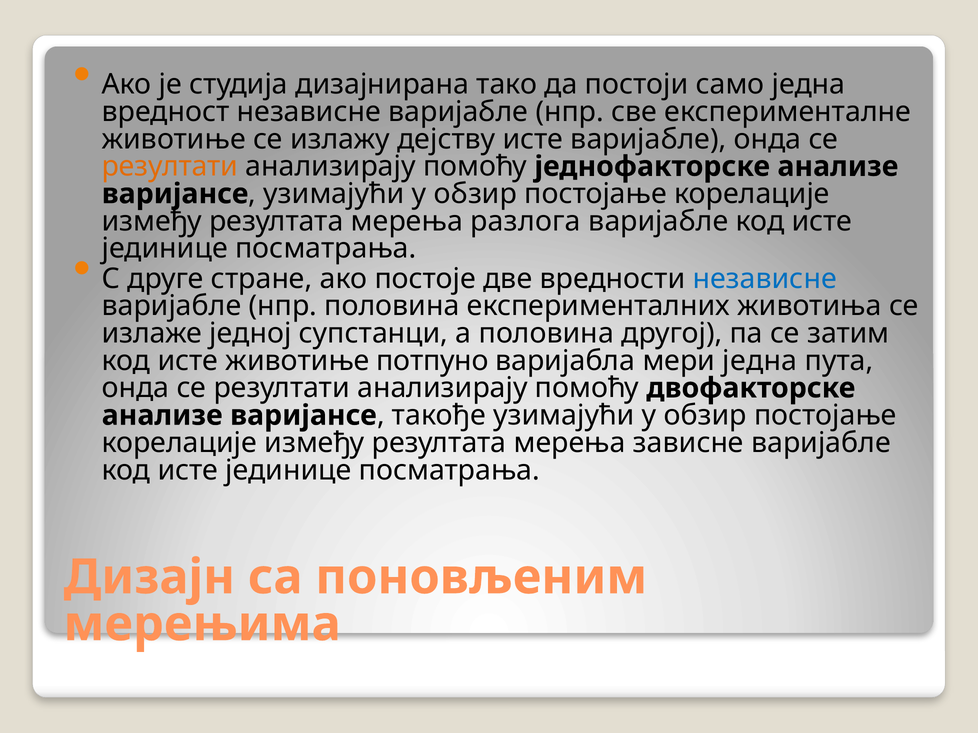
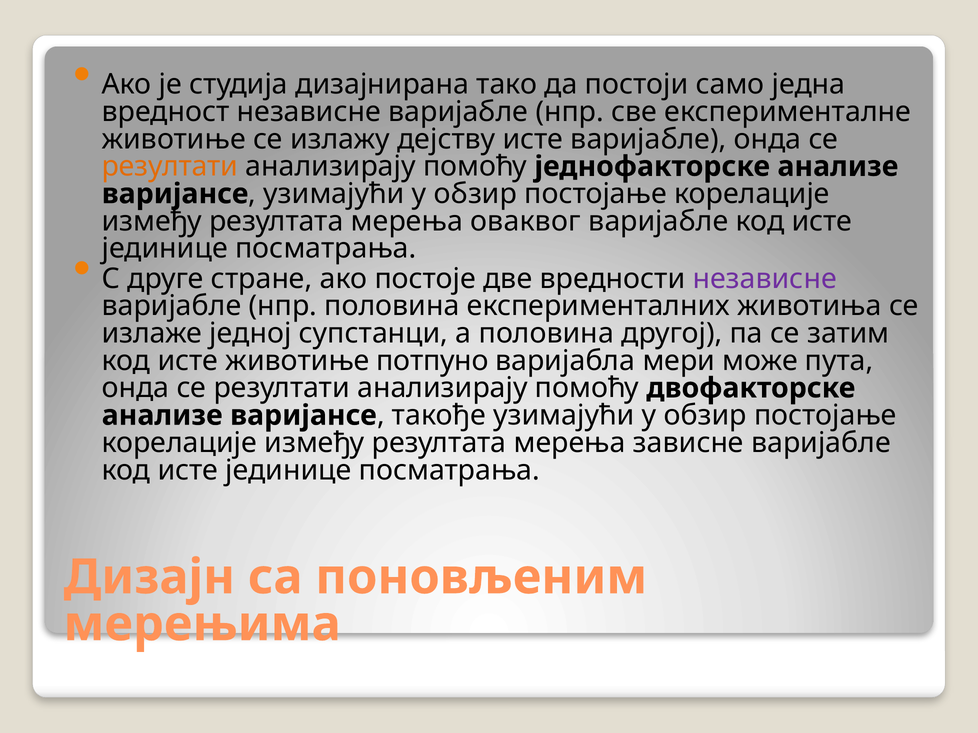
разлога: разлога -> оваквог
независне at (765, 279) colour: blue -> purple
мери једна: једна -> може
